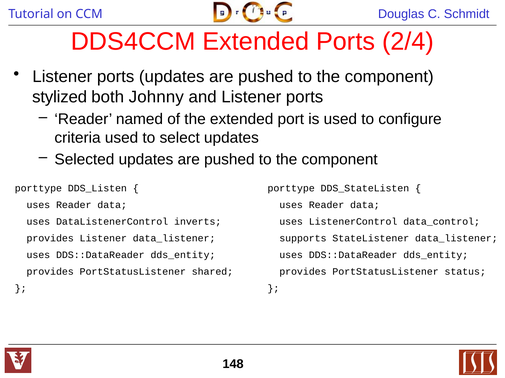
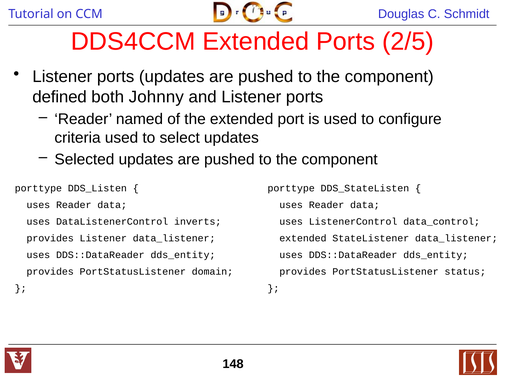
2/4: 2/4 -> 2/5
stylized: stylized -> defined
supports at (303, 239): supports -> extended
shared: shared -> domain
